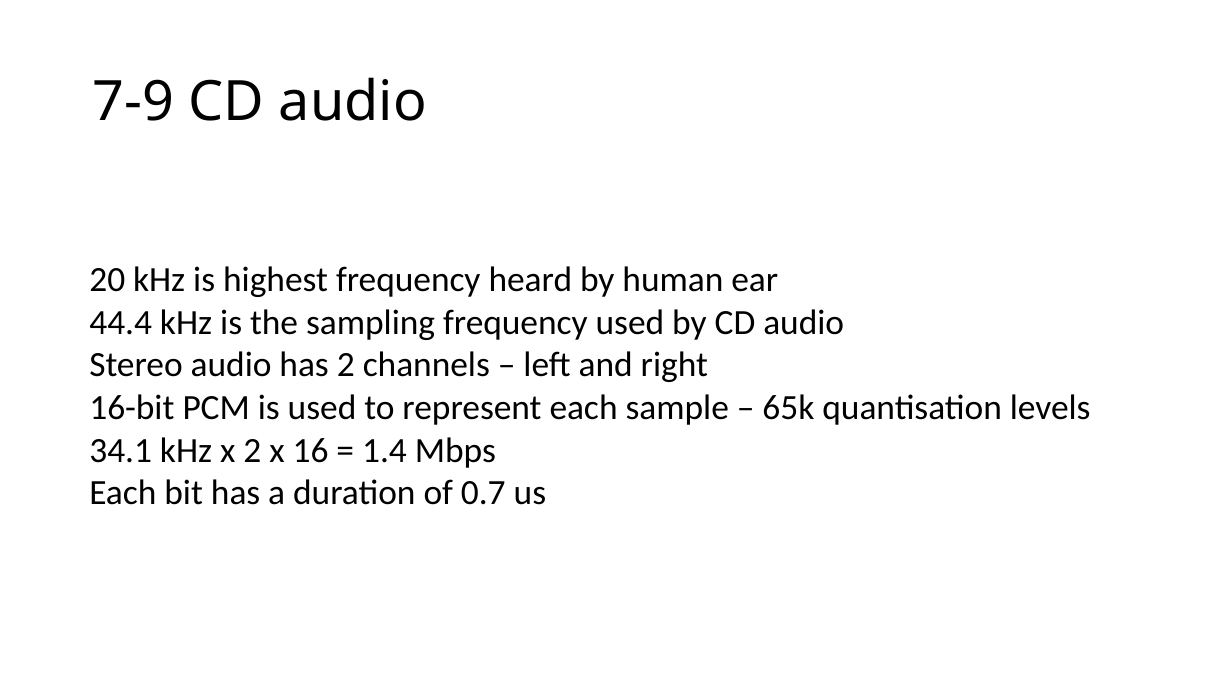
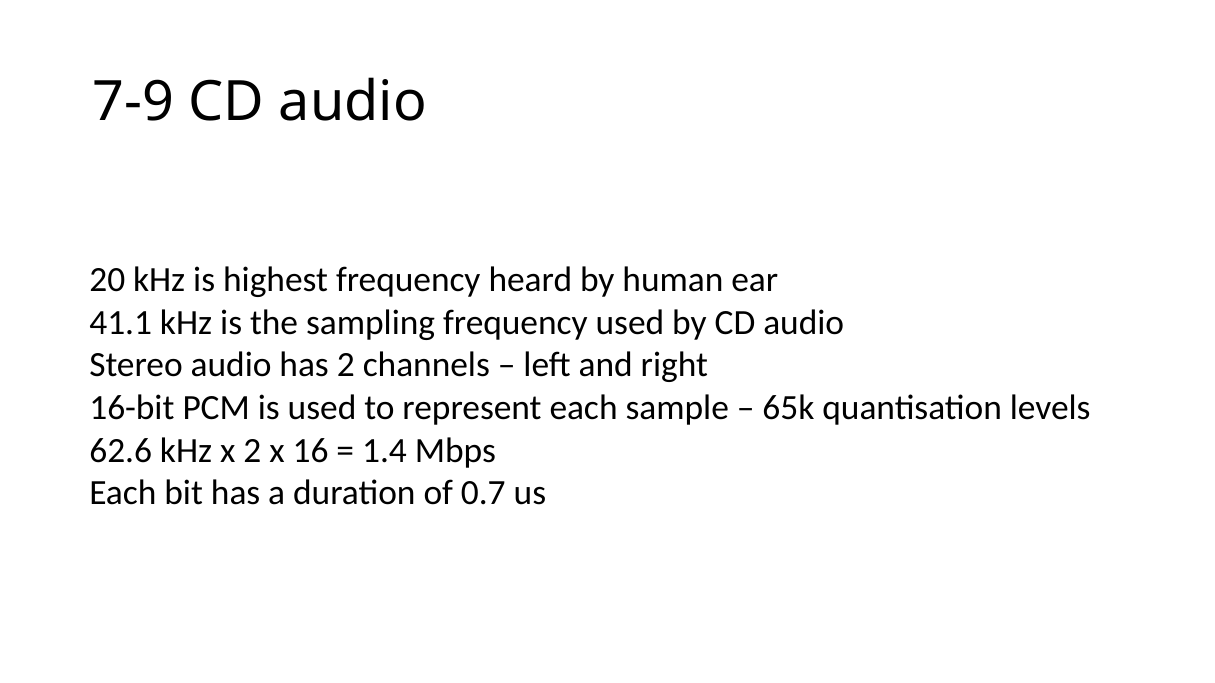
44.4: 44.4 -> 41.1
34.1: 34.1 -> 62.6
